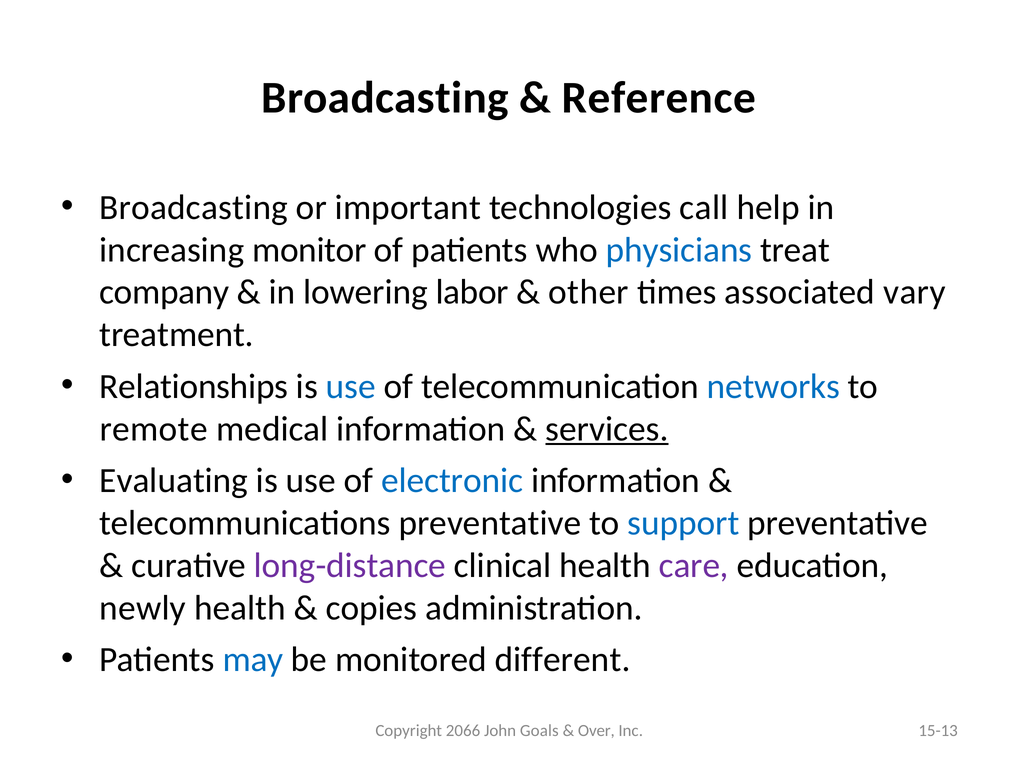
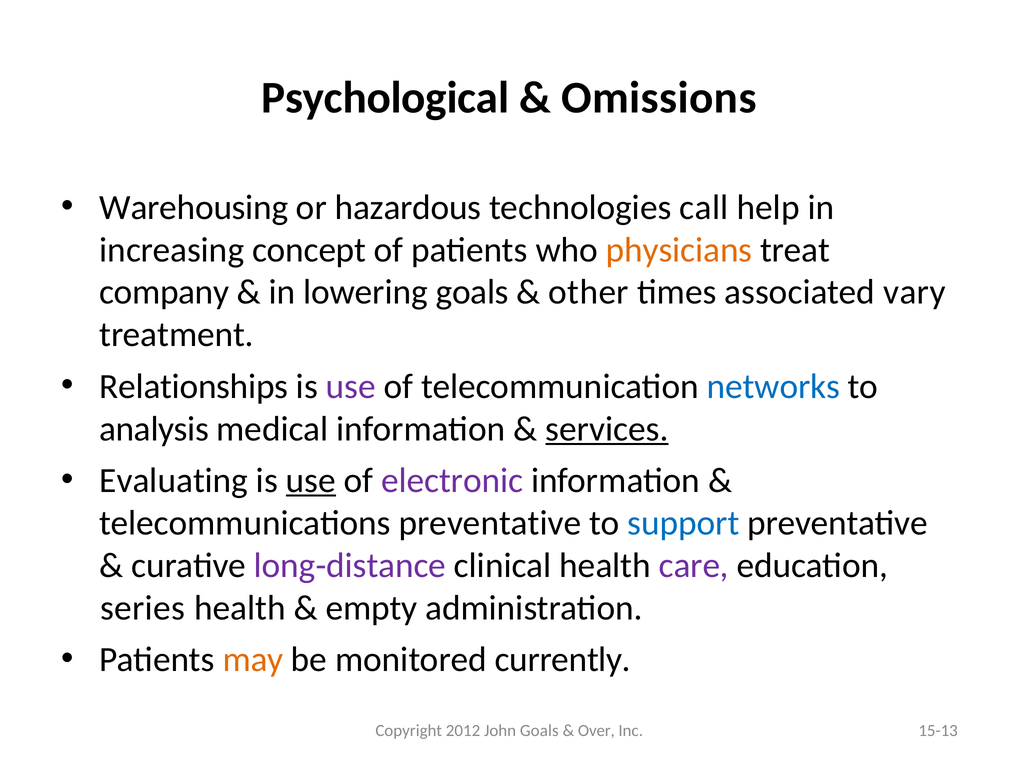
Broadcasting at (385, 97): Broadcasting -> Psychological
Reference: Reference -> Omissions
Broadcasting at (194, 207): Broadcasting -> Warehousing
important: important -> hazardous
monitor: monitor -> concept
physicians colour: blue -> orange
lowering labor: labor -> goals
use at (351, 386) colour: blue -> purple
remote: remote -> analysis
use at (311, 480) underline: none -> present
electronic colour: blue -> purple
newly: newly -> series
copies: copies -> empty
may colour: blue -> orange
different: different -> currently
2066: 2066 -> 2012
